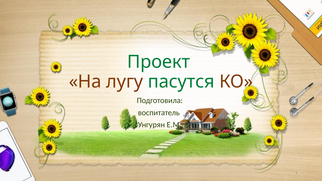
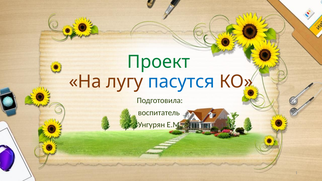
пасутся colour: green -> blue
